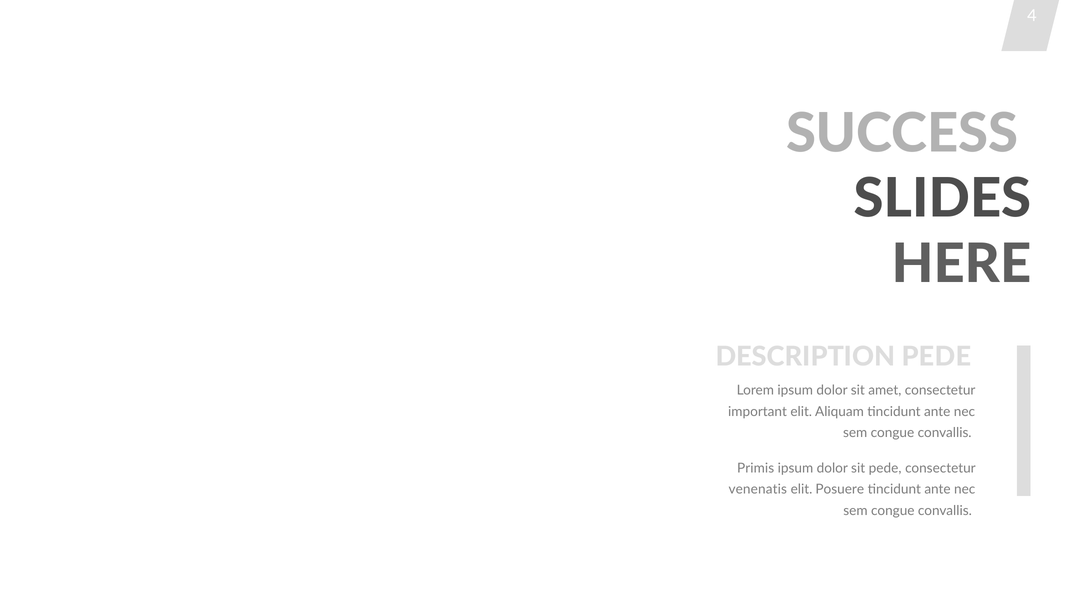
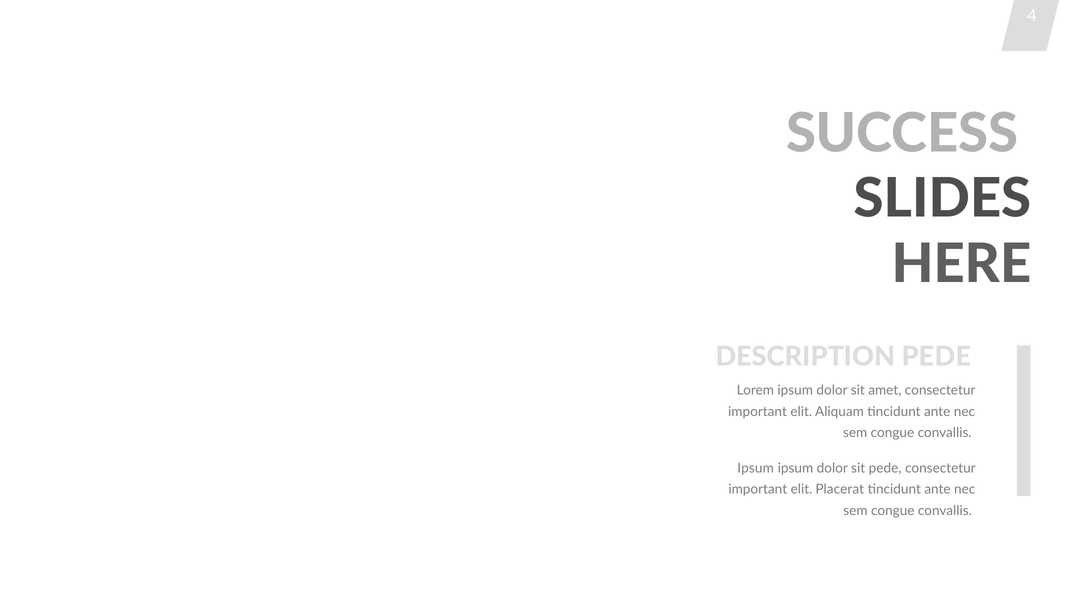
Primis at (756, 468): Primis -> Ipsum
venenatis at (758, 489): venenatis -> important
Posuere: Posuere -> Placerat
